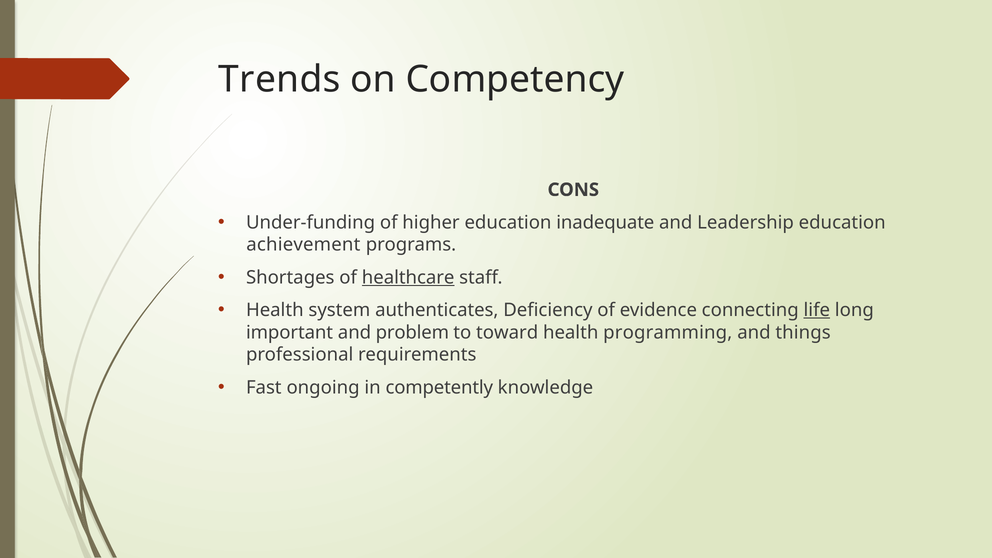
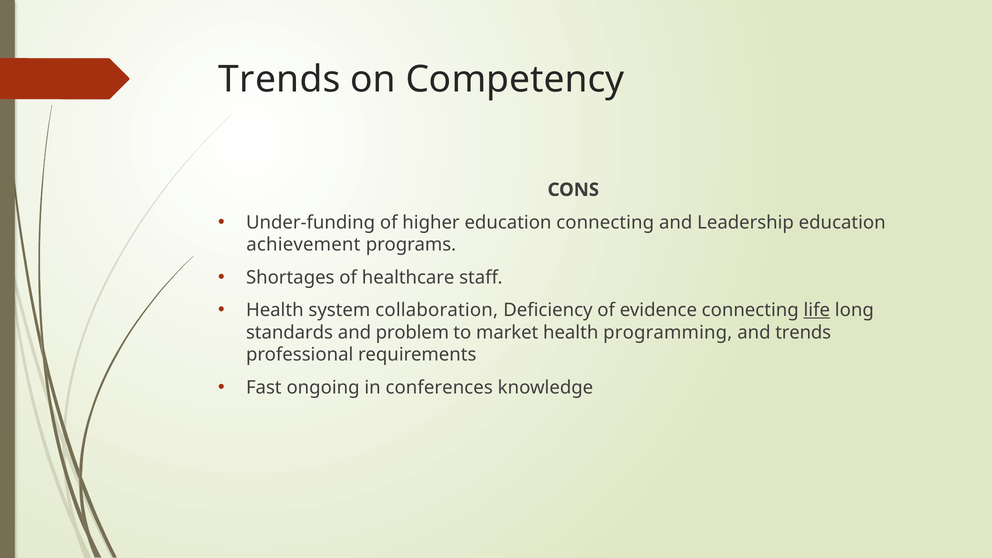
education inadequate: inadequate -> connecting
healthcare underline: present -> none
authenticates: authenticates -> collaboration
important: important -> standards
toward: toward -> market
and things: things -> trends
competently: competently -> conferences
